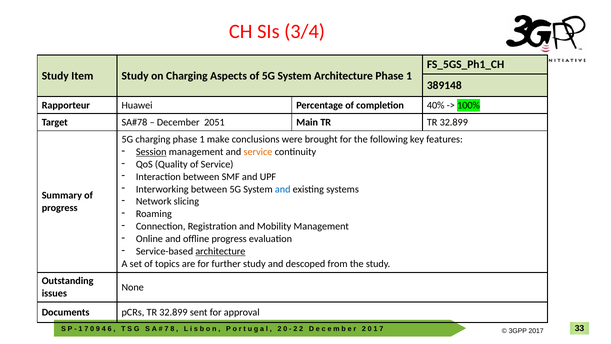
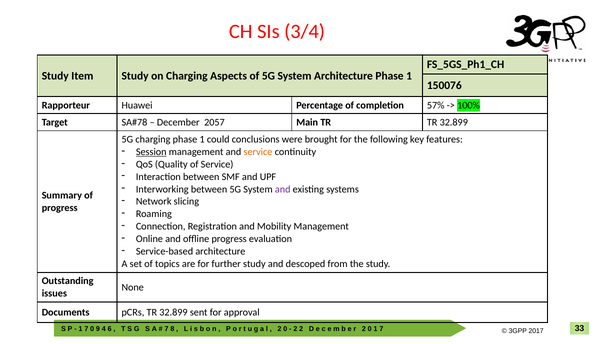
389148: 389148 -> 150076
40%: 40% -> 57%
2051: 2051 -> 2057
make: make -> could
and at (283, 189) colour: blue -> purple
architecture at (220, 251) underline: present -> none
